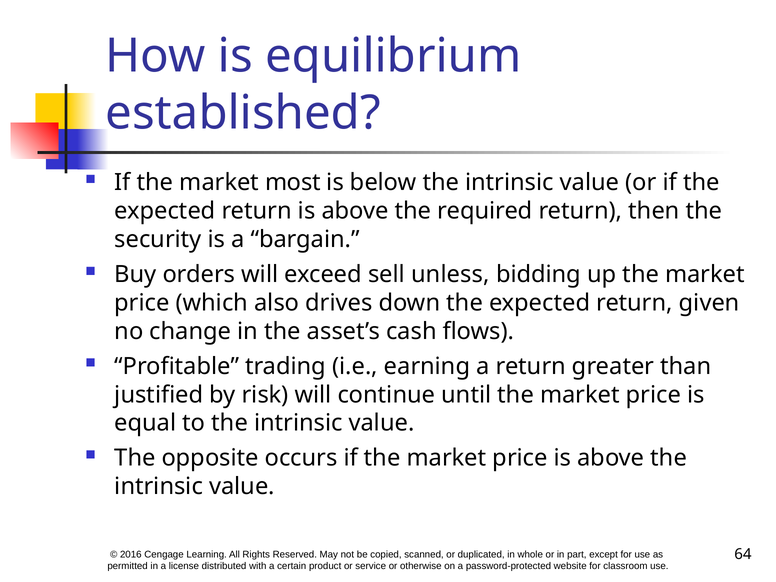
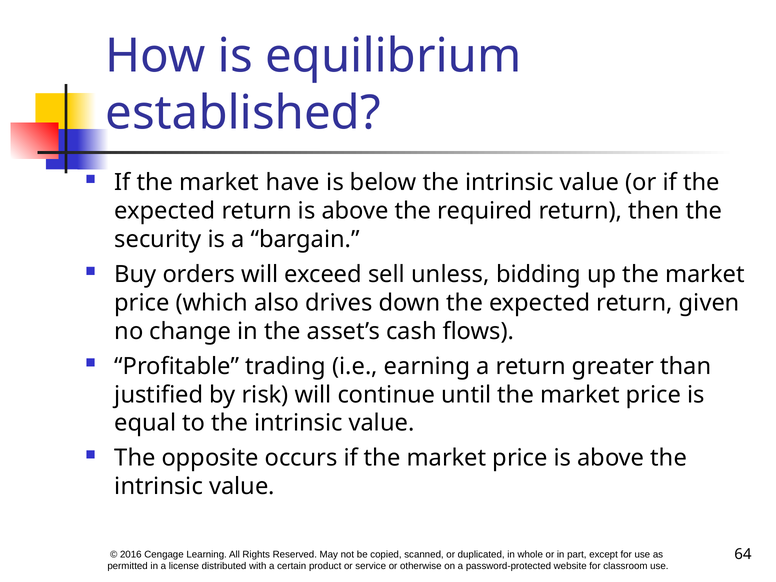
most: most -> have
